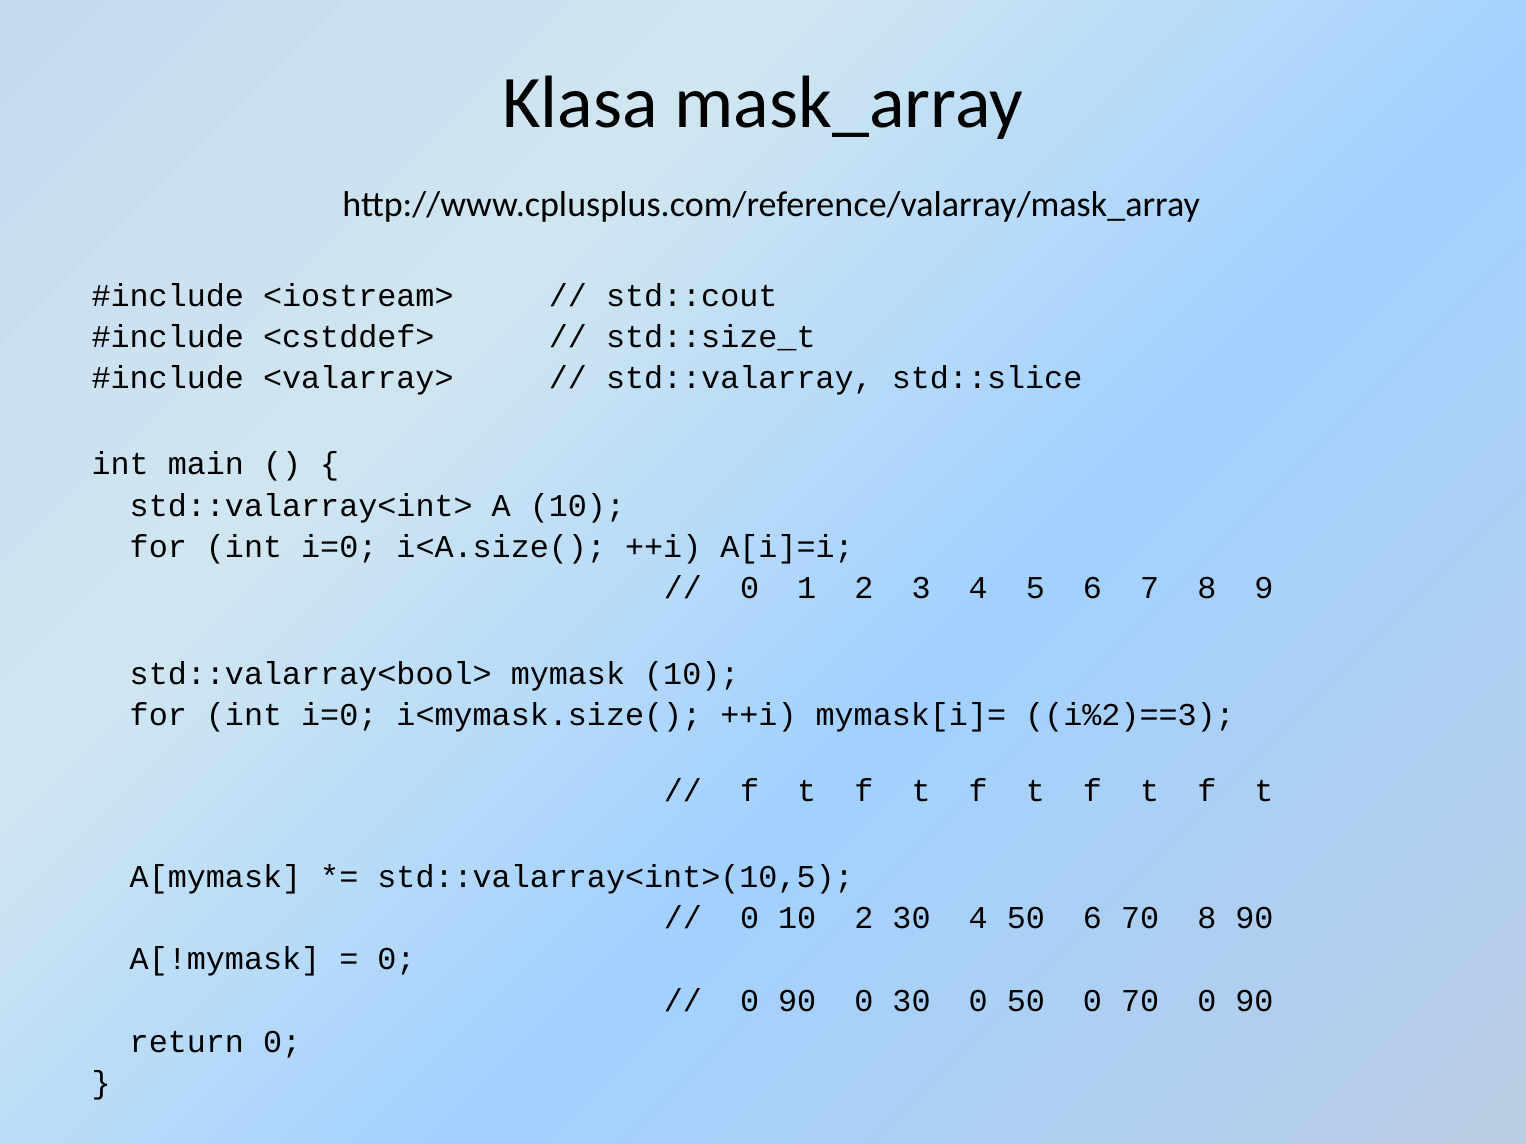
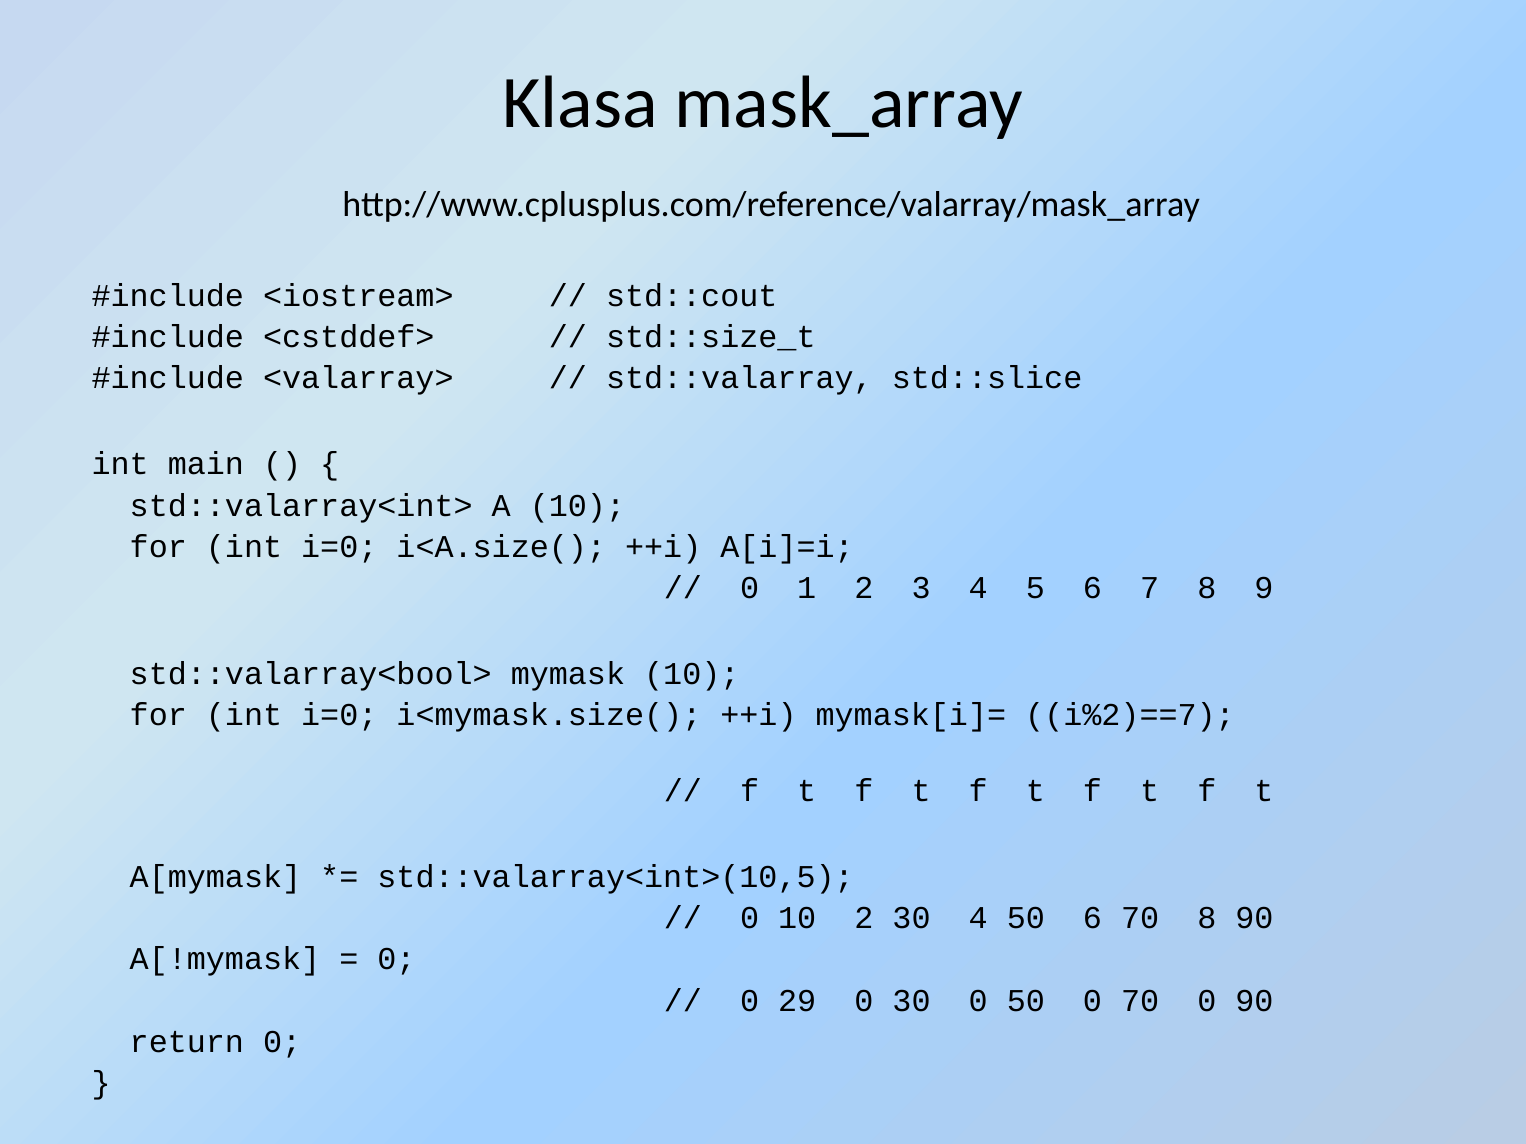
i%2)==3: i%2)==3 -> i%2)==7
90 at (797, 1001): 90 -> 29
